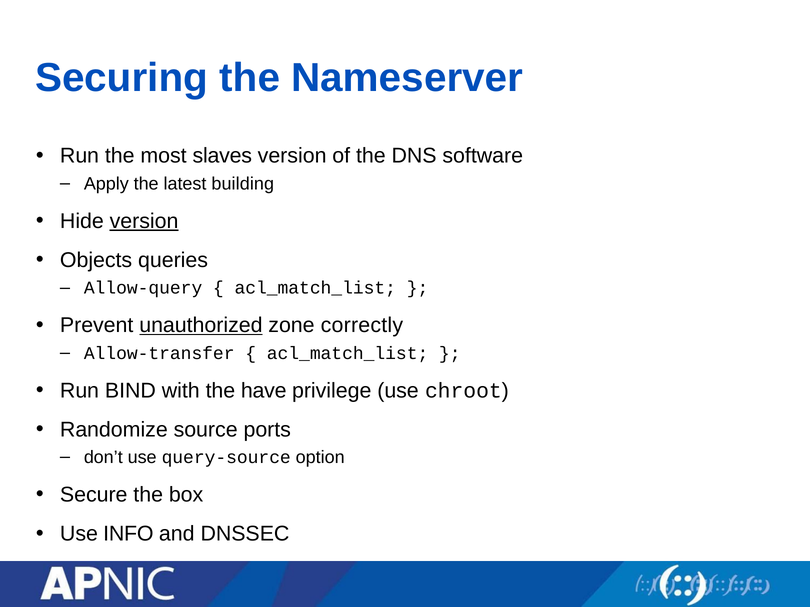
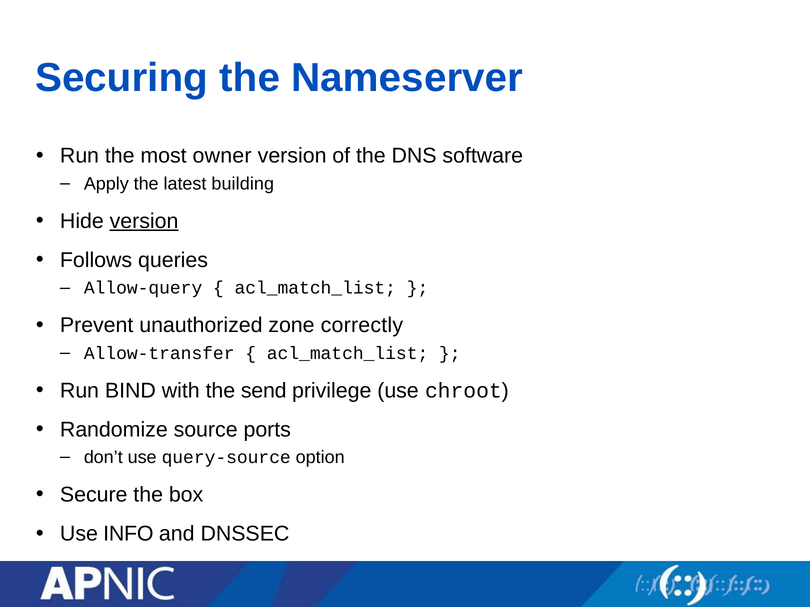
slaves: slaves -> owner
Objects: Objects -> Follows
unauthorized underline: present -> none
have: have -> send
